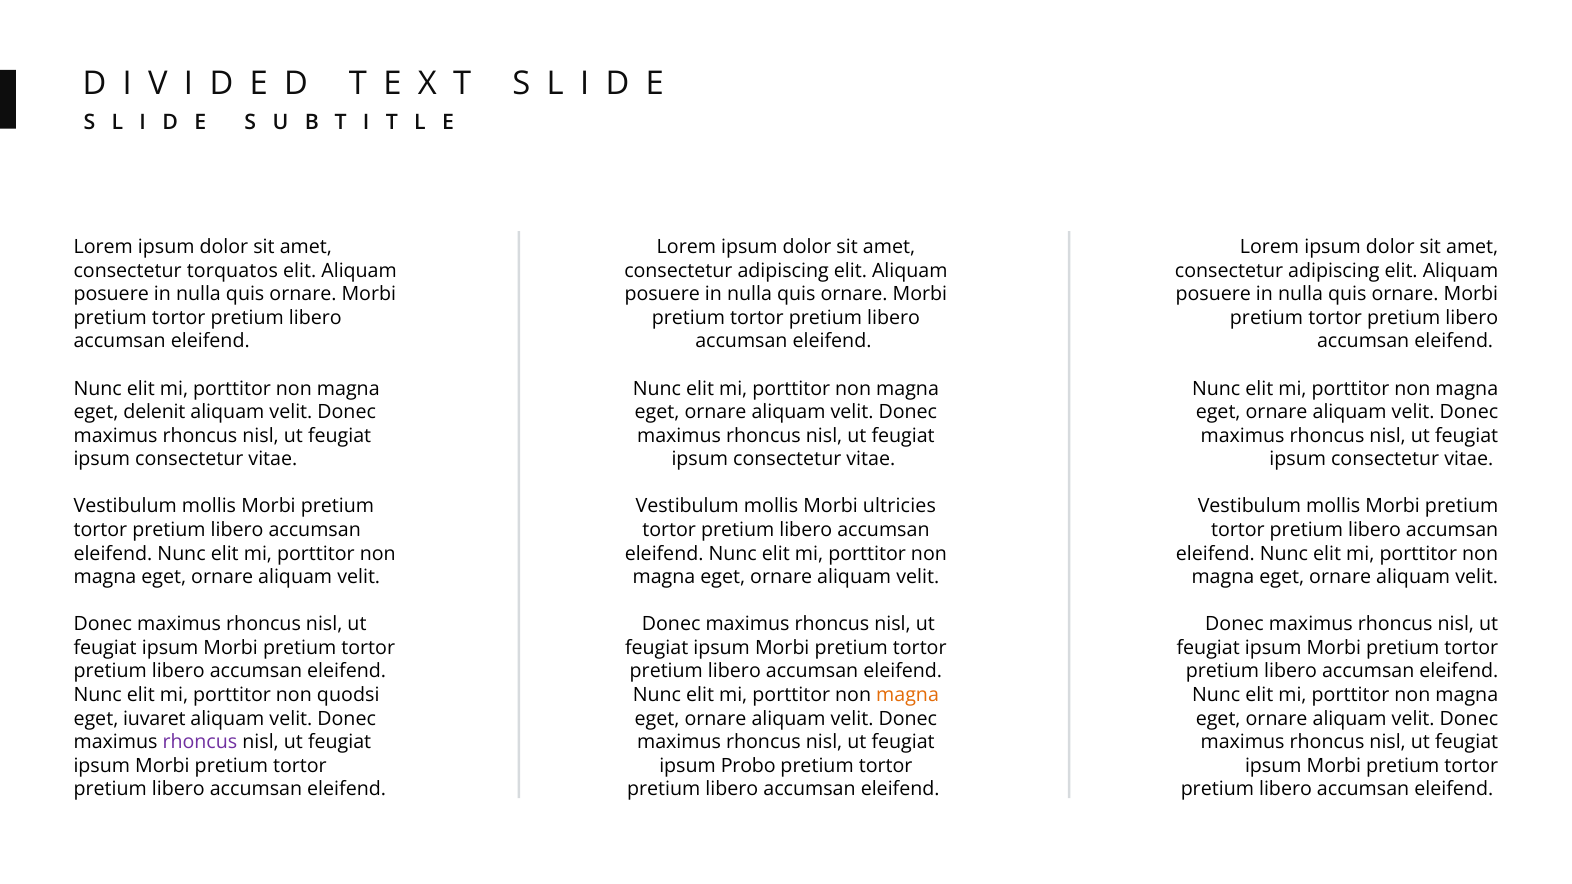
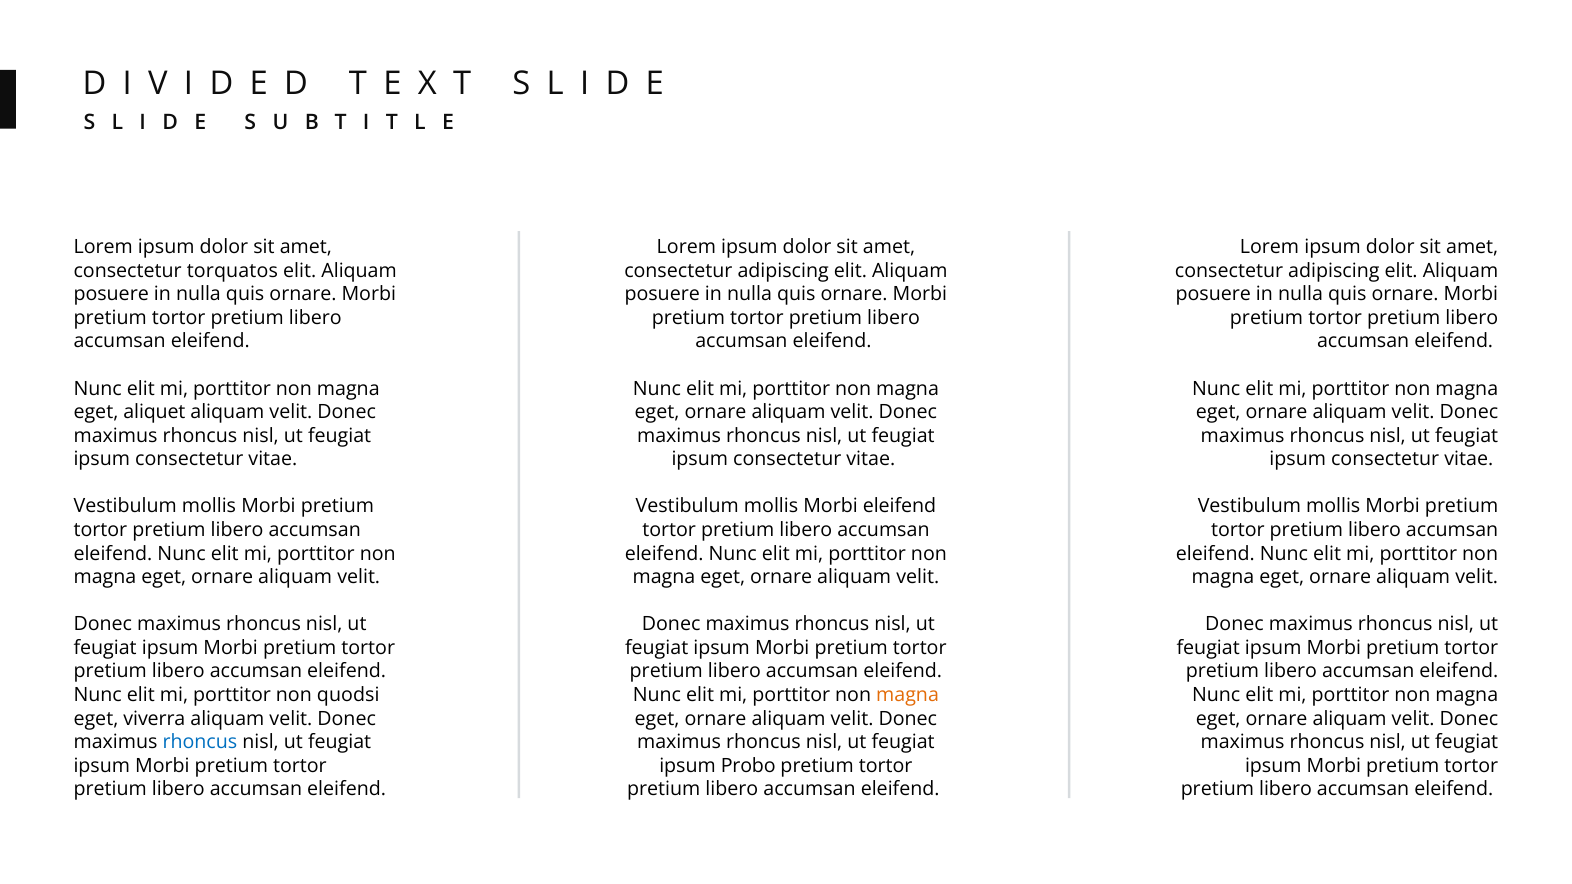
delenit: delenit -> aliquet
Morbi ultricies: ultricies -> eleifend
iuvaret: iuvaret -> viverra
rhoncus at (200, 742) colour: purple -> blue
